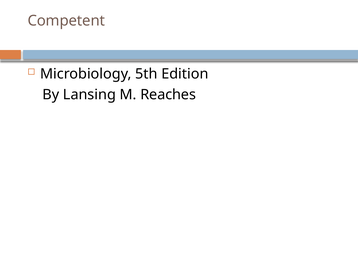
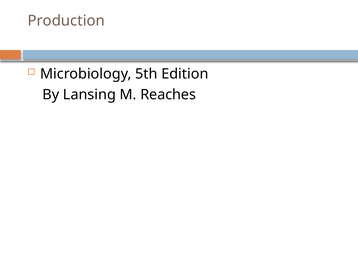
Competent: Competent -> Production
